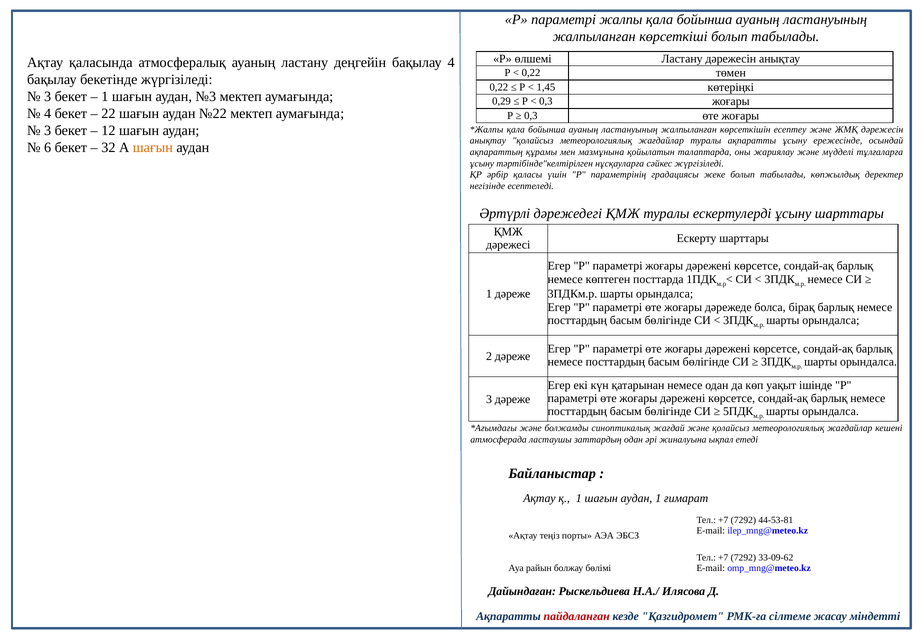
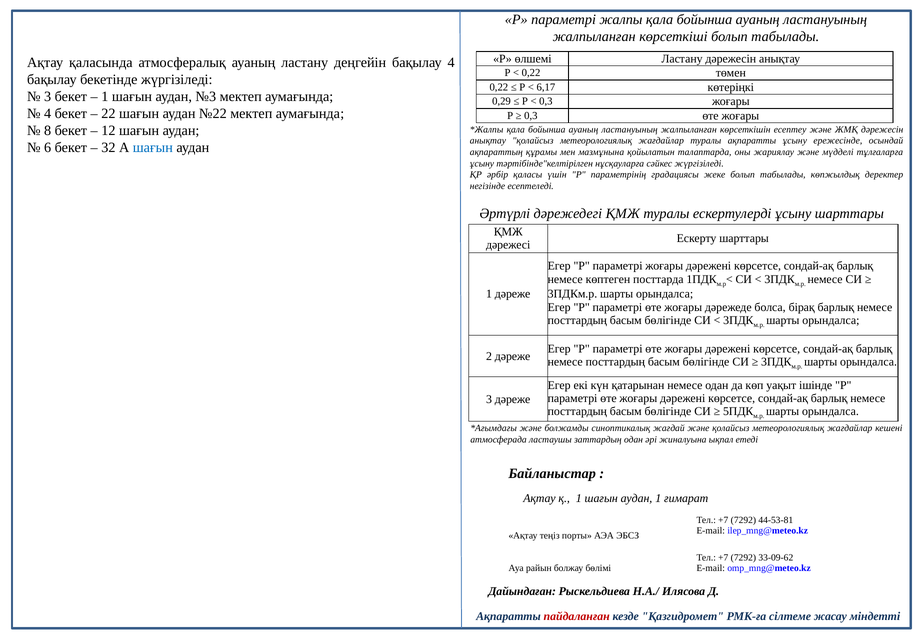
1,45: 1,45 -> 6,17
3 at (48, 131): 3 -> 8
шағын at (153, 148) colour: orange -> blue
